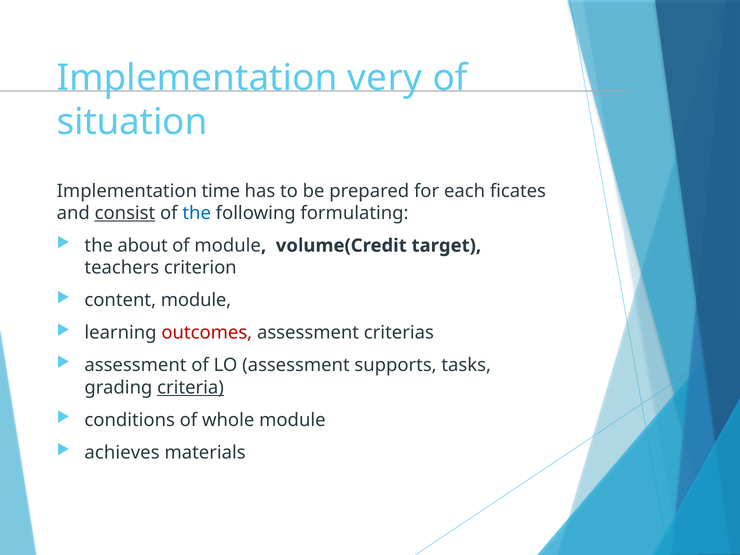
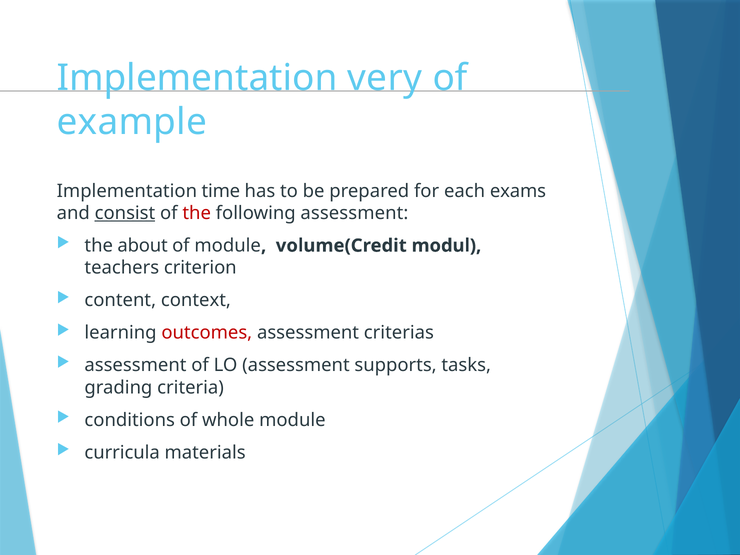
situation: situation -> example
ficates: ficates -> exams
the at (197, 213) colour: blue -> red
following formulating: formulating -> assessment
target: target -> modul
content module: module -> context
criteria underline: present -> none
achieves: achieves -> curricula
